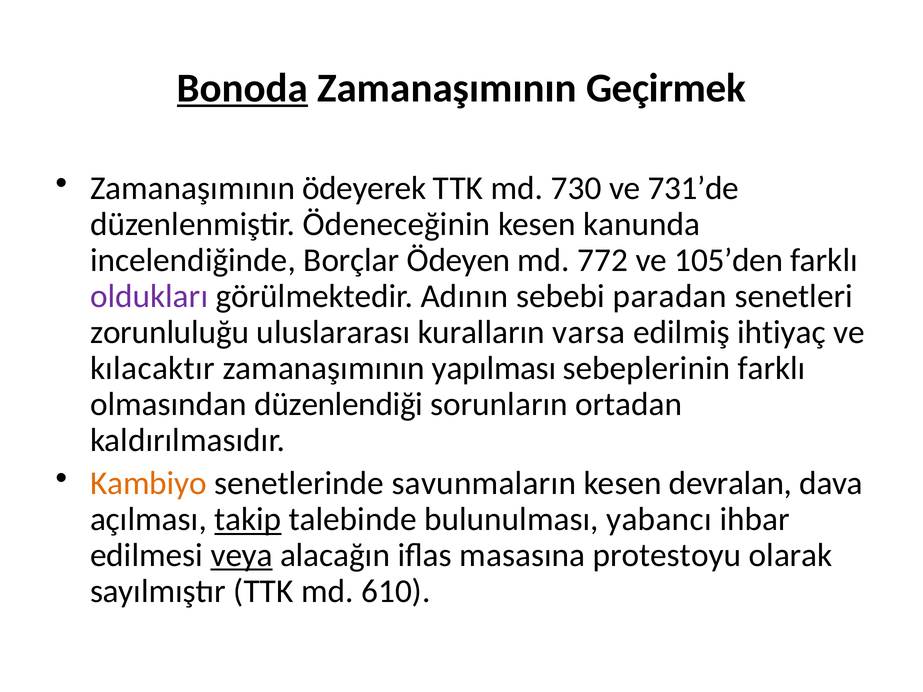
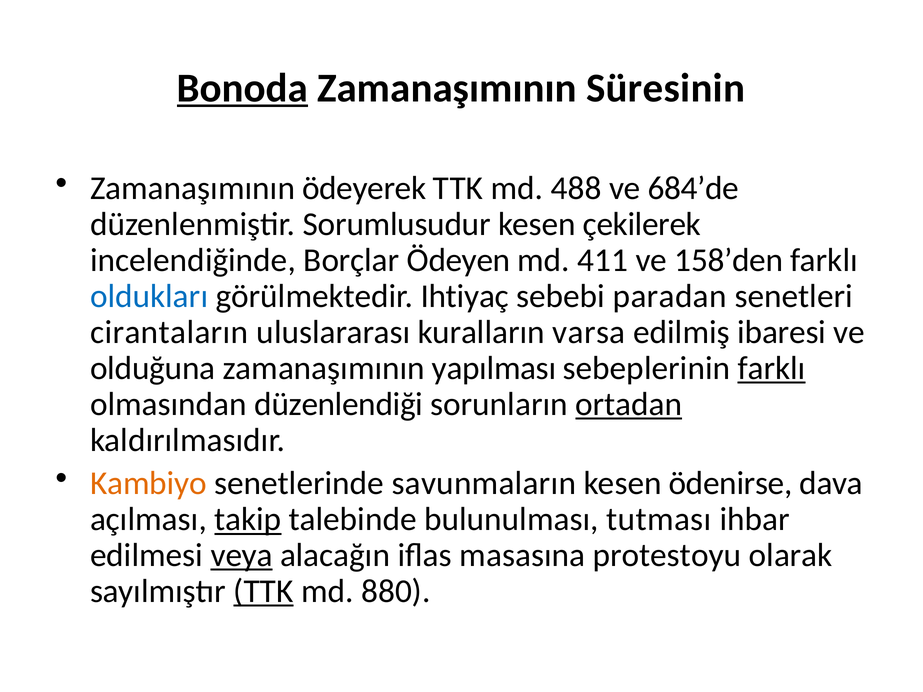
Geçirmek: Geçirmek -> Süresinin
730: 730 -> 488
731’de: 731’de -> 684’de
Ödeneceğinin: Ödeneceğinin -> Sorumlusudur
kanunda: kanunda -> çekilerek
772: 772 -> 411
105’den: 105’den -> 158’den
oldukları colour: purple -> blue
Adının: Adının -> Ihtiyaç
zorunluluğu: zorunluluğu -> cirantaların
ihtiyaç: ihtiyaç -> ibaresi
kılacaktır: kılacaktır -> olduğuna
farklı at (772, 368) underline: none -> present
ortadan underline: none -> present
devralan: devralan -> ödenirse
yabancı: yabancı -> tutması
TTK at (263, 592) underline: none -> present
610: 610 -> 880
